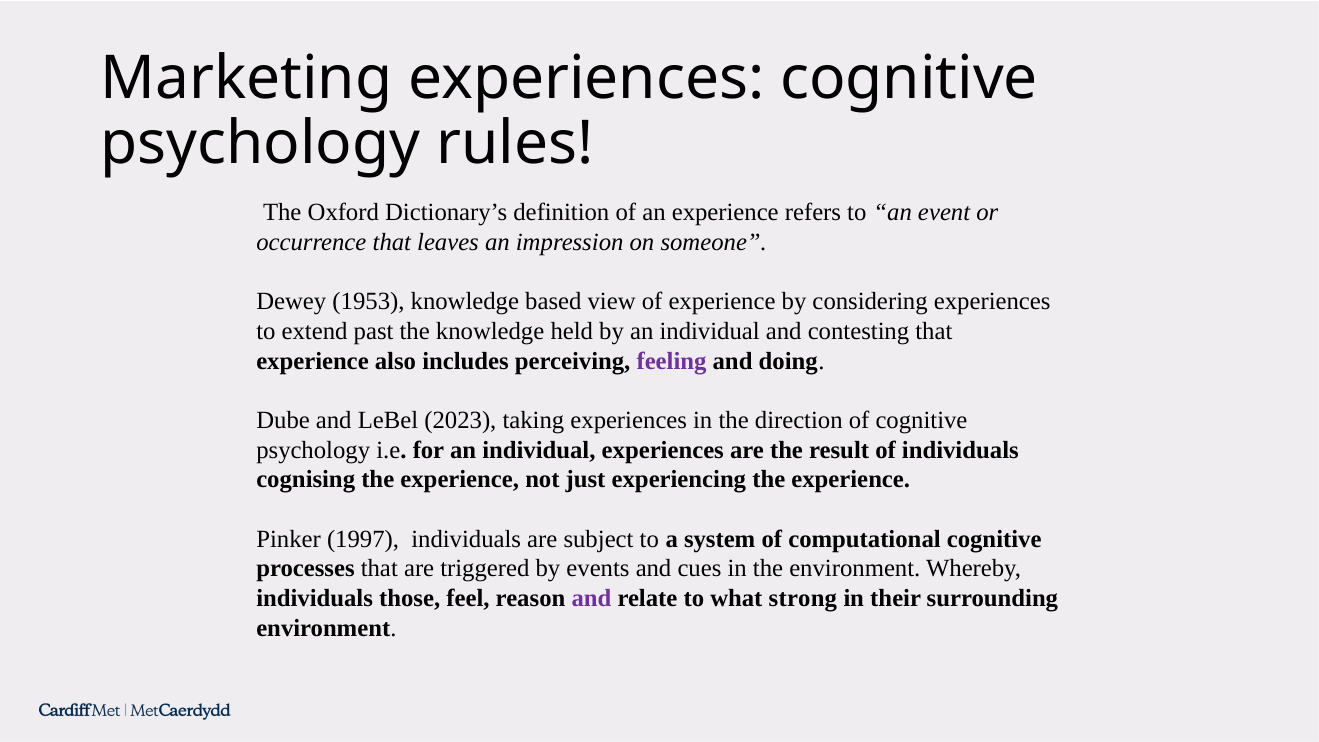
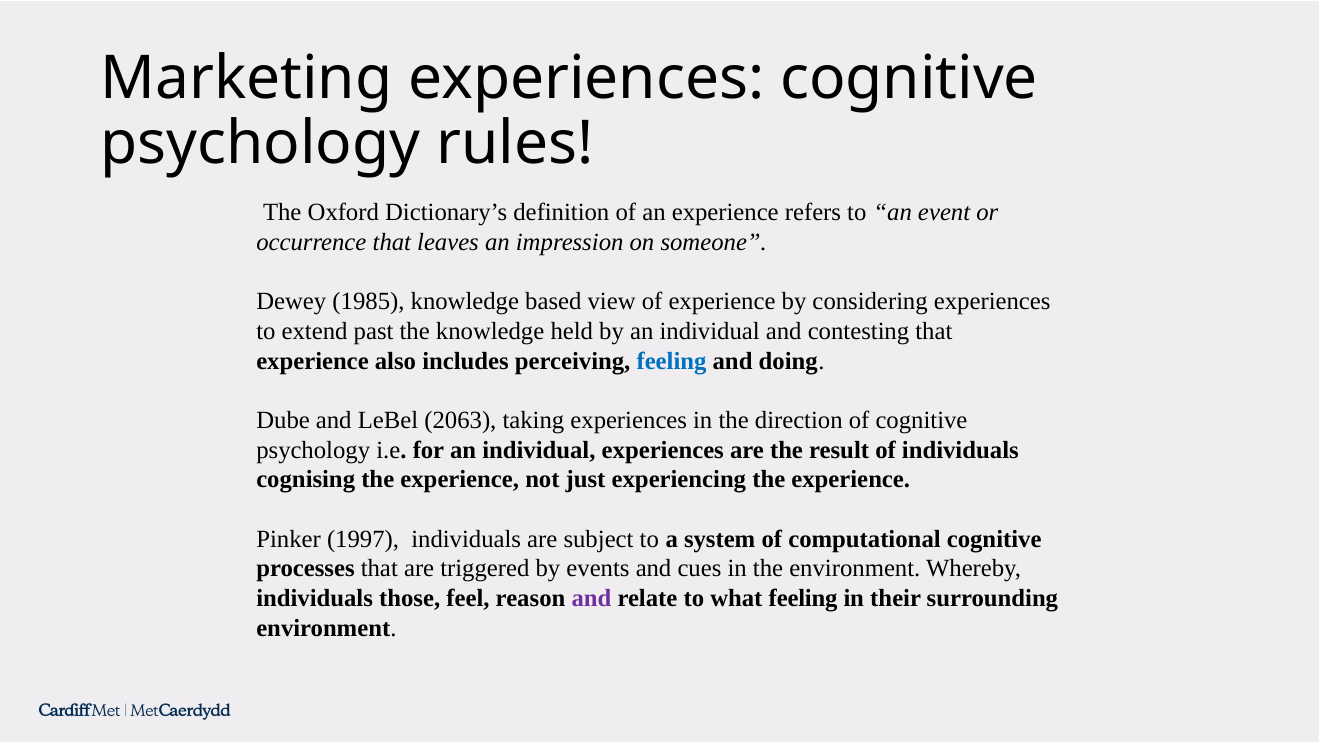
1953: 1953 -> 1985
feeling at (672, 361) colour: purple -> blue
2023: 2023 -> 2063
what strong: strong -> feeling
